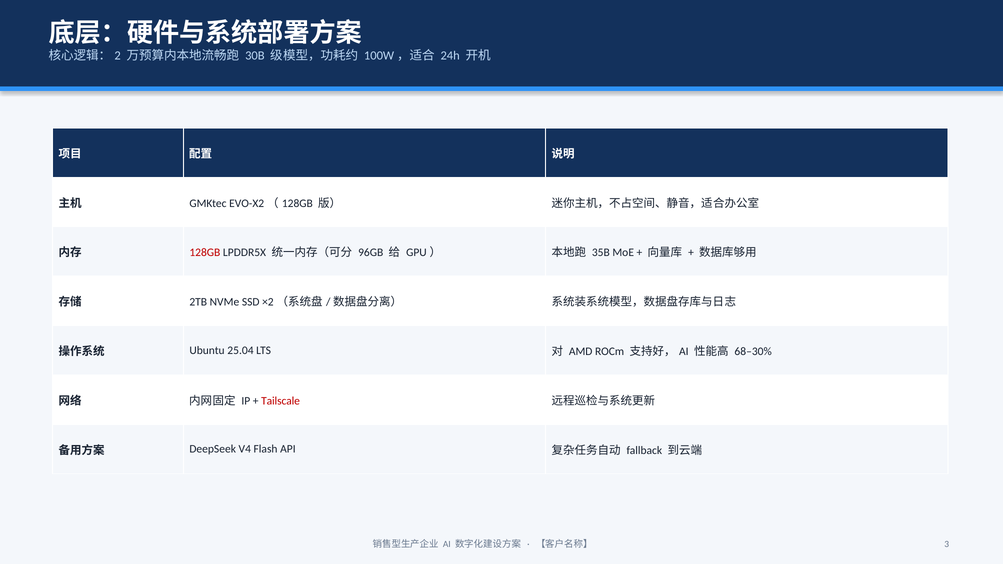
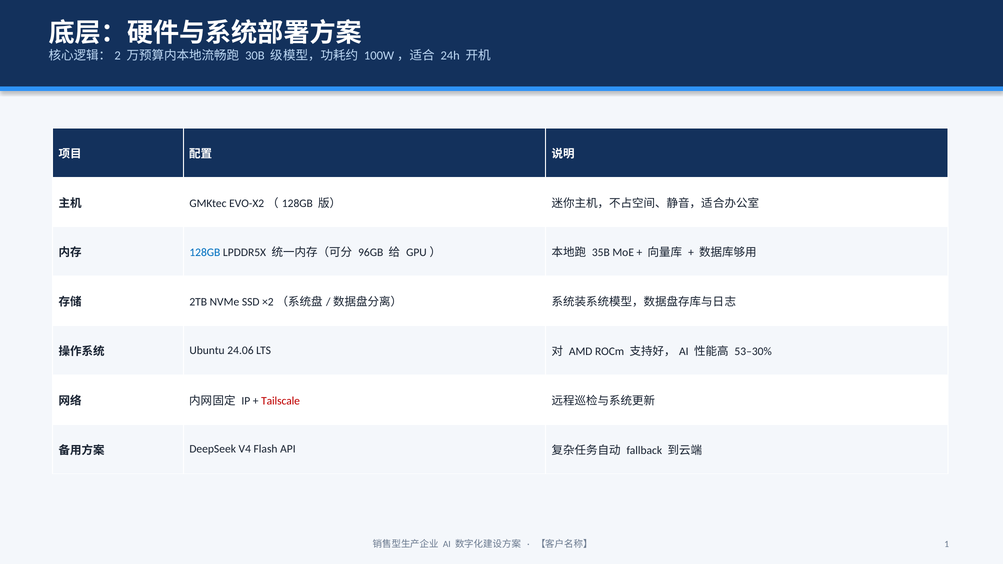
128GB at (205, 253) colour: red -> blue
25.04: 25.04 -> 24.06
68–30%: 68–30% -> 53–30%
3: 3 -> 1
